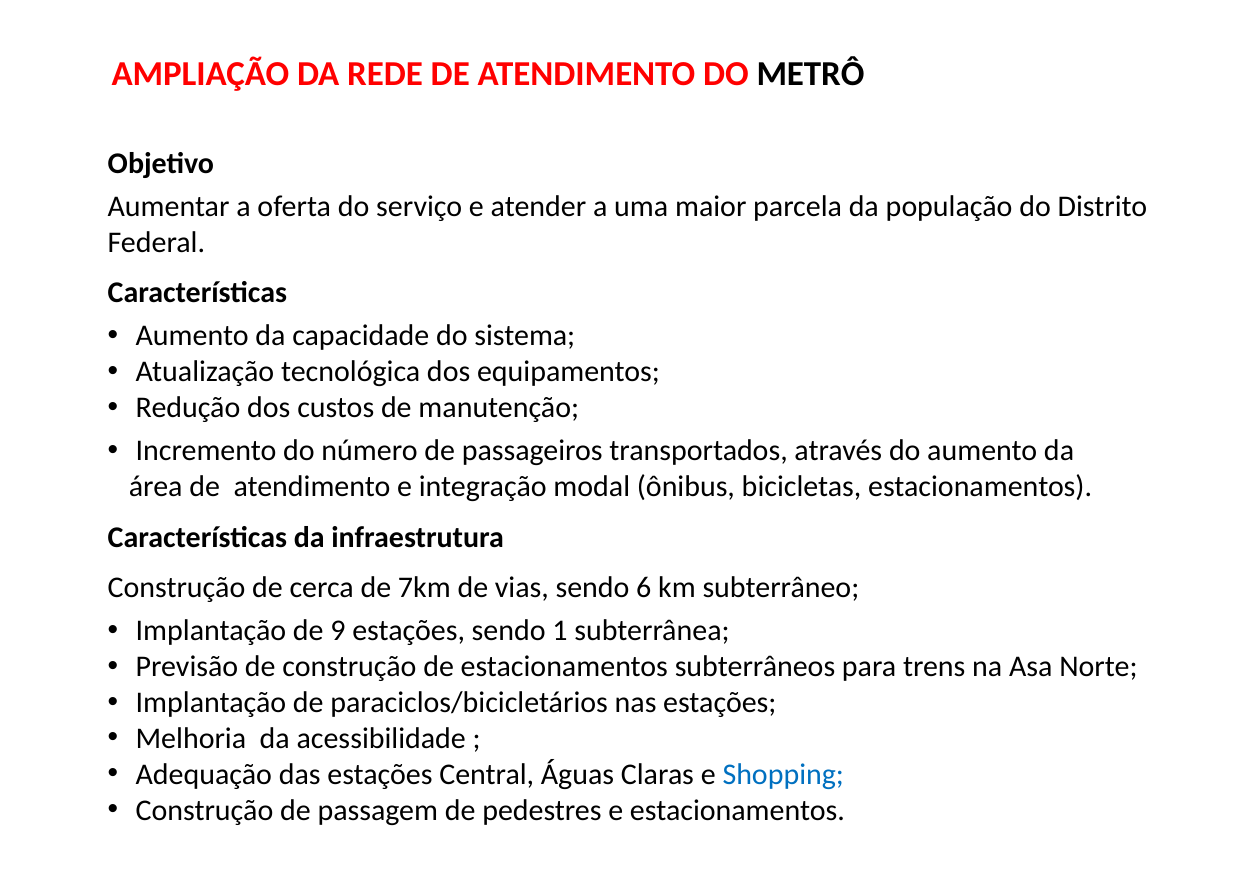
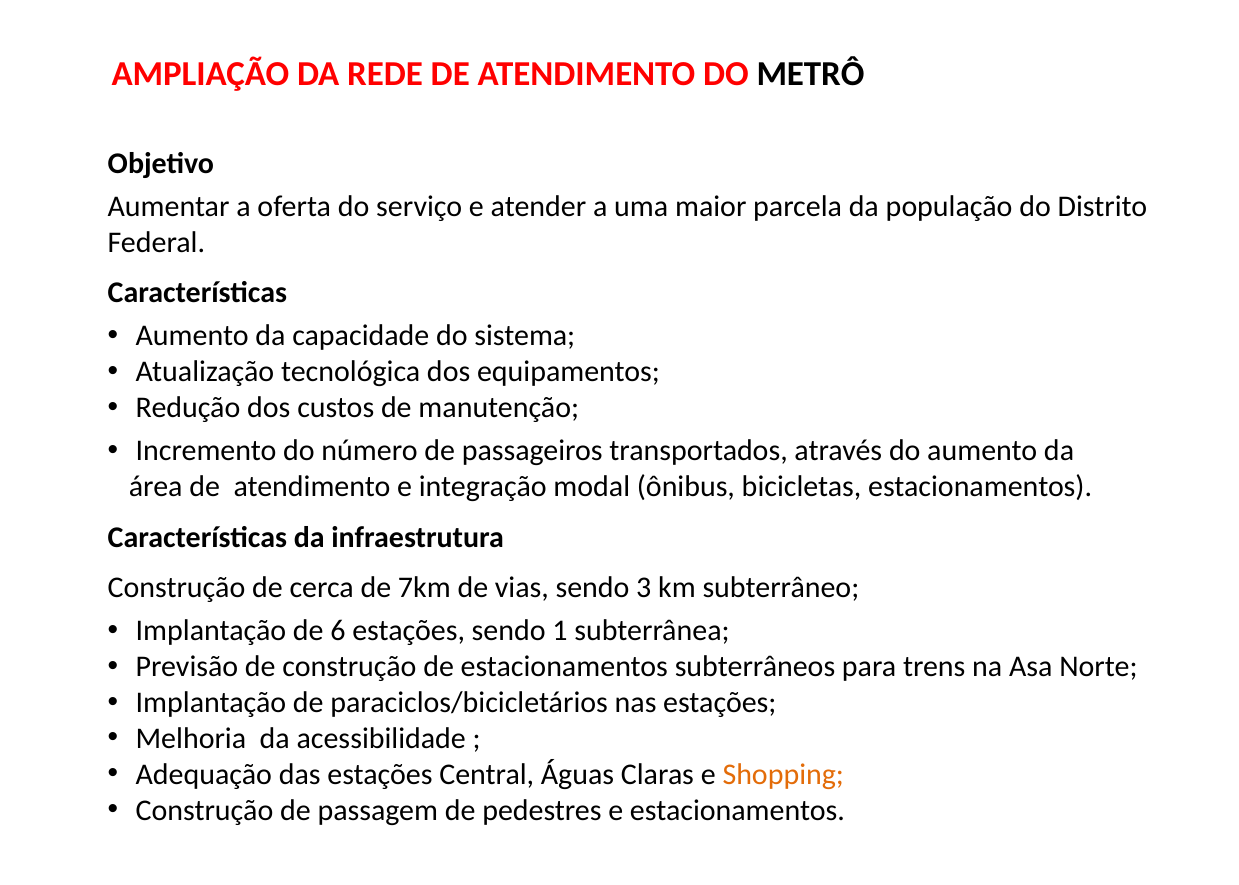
6: 6 -> 3
9: 9 -> 6
Shopping colour: blue -> orange
